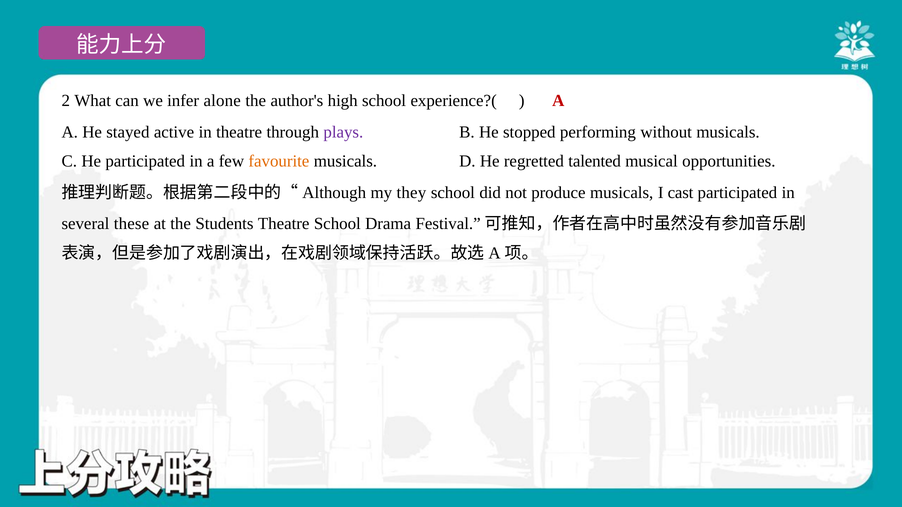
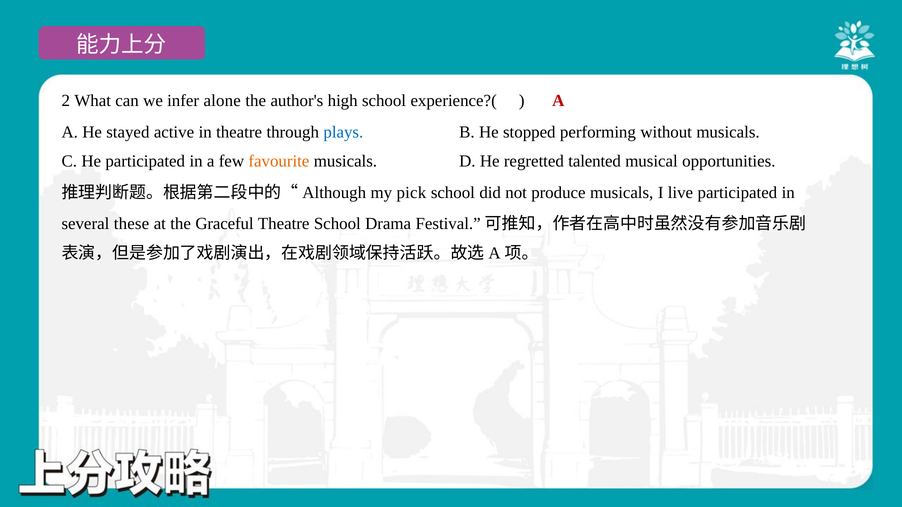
plays colour: purple -> blue
they: they -> pick
cast: cast -> live
Students: Students -> Graceful
